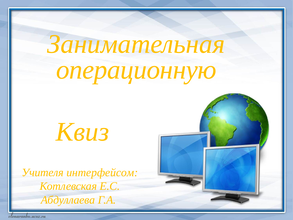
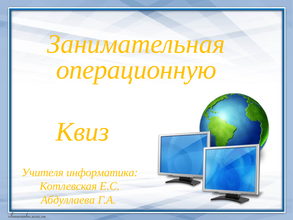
интерфейсом: интерфейсом -> информатика
